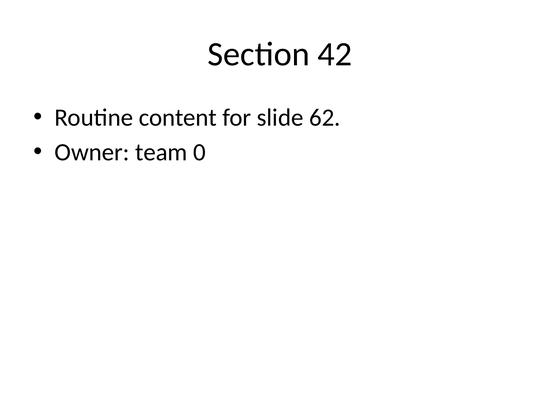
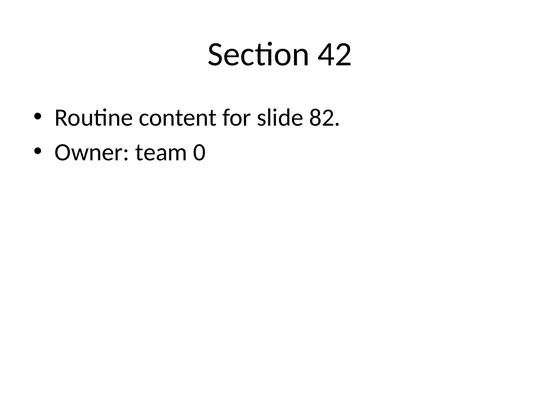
62: 62 -> 82
